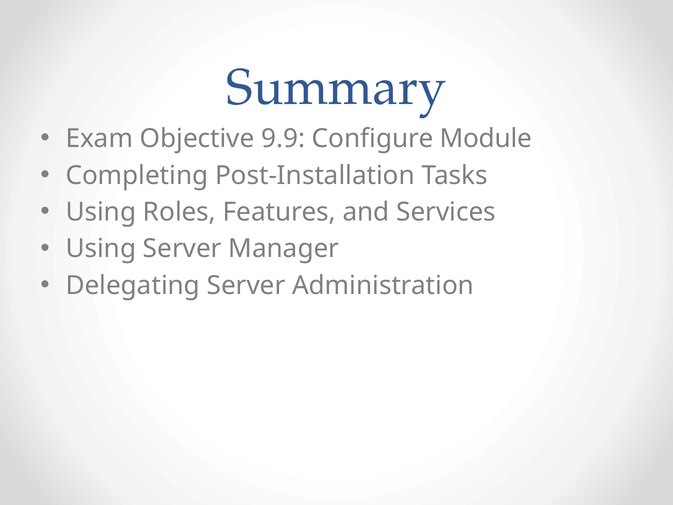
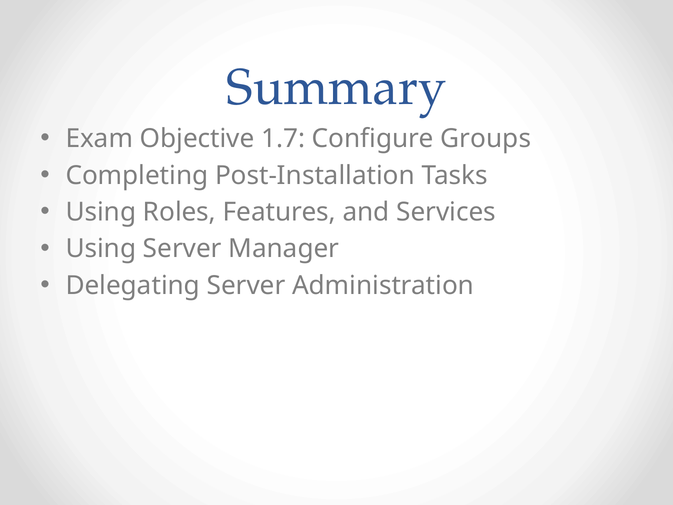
9.9: 9.9 -> 1.7
Module: Module -> Groups
